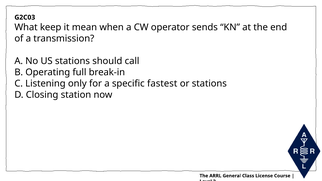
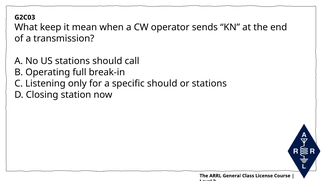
specific fastest: fastest -> should
